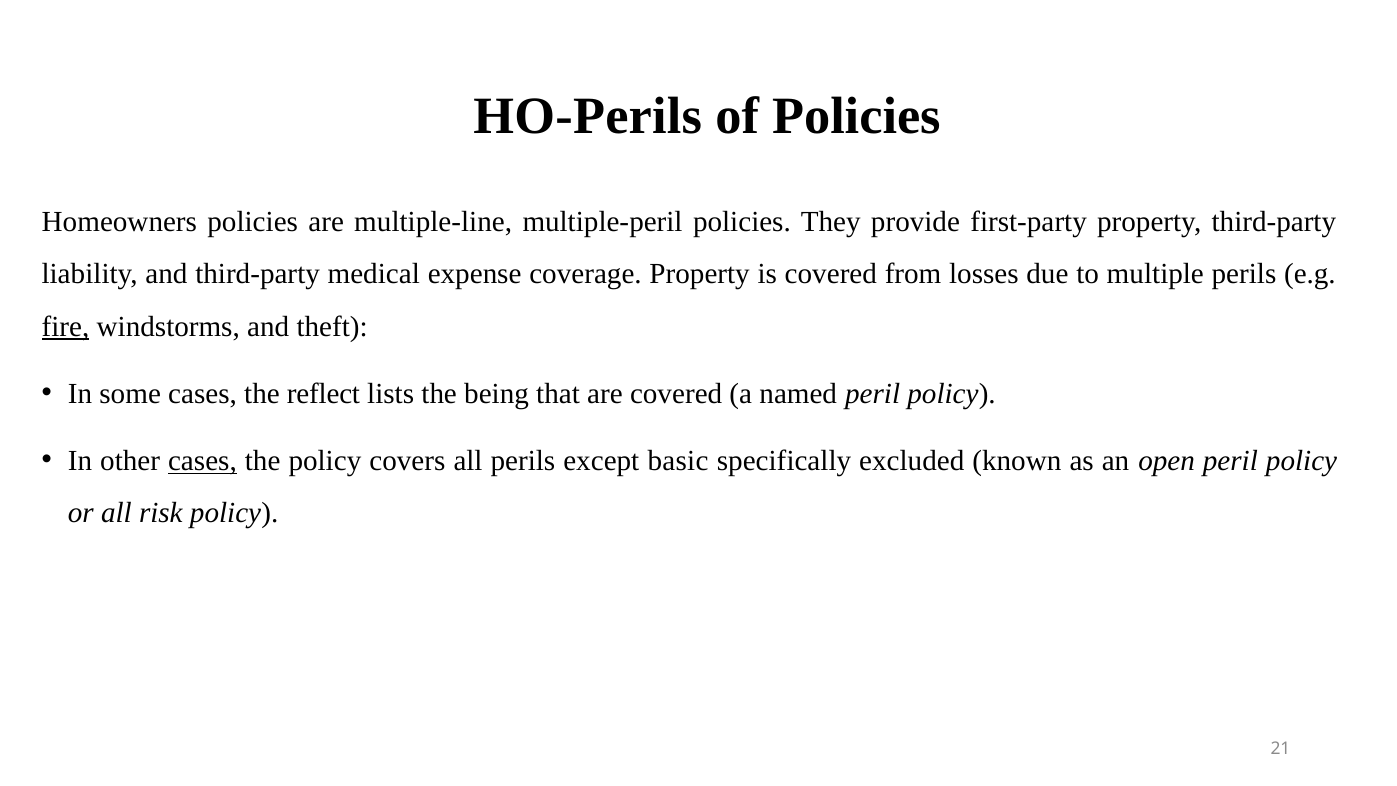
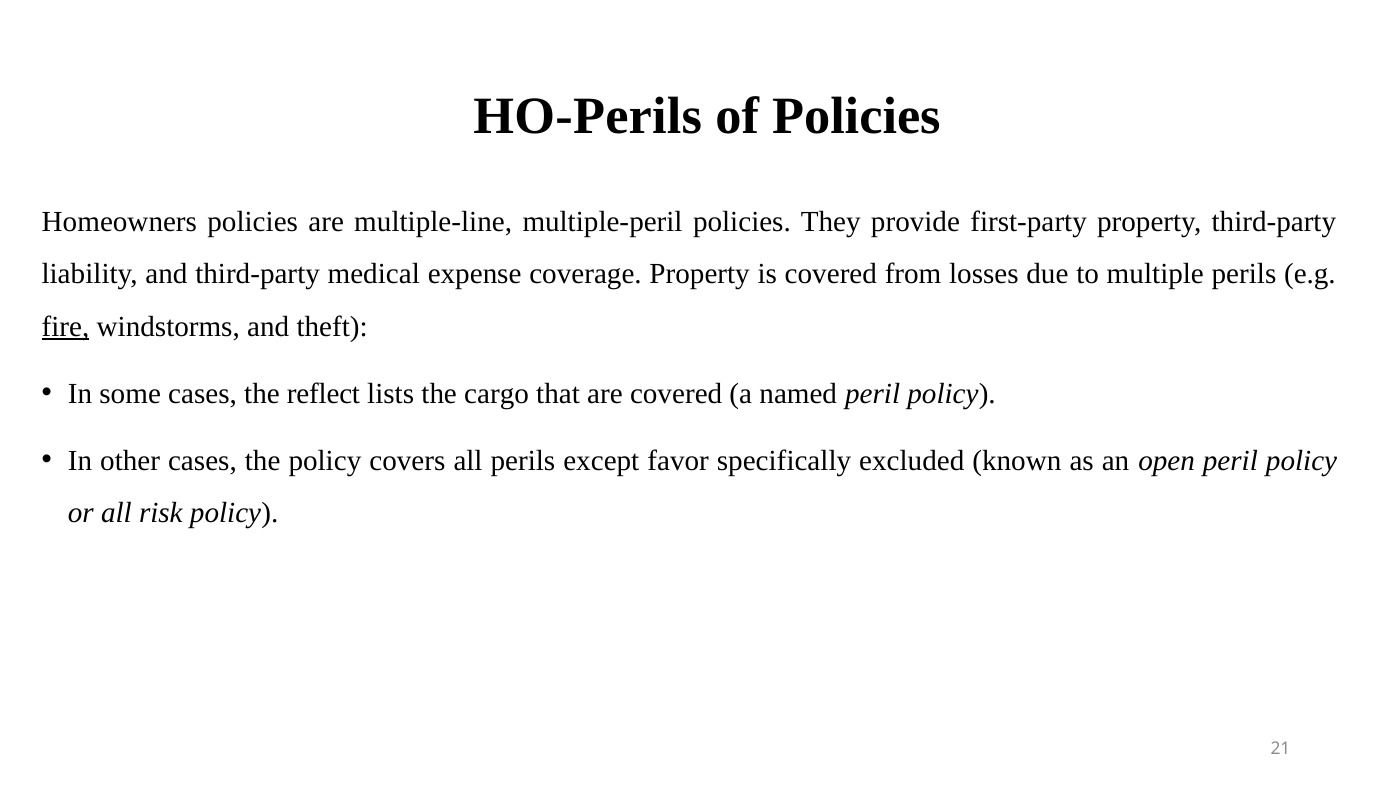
being: being -> cargo
cases at (202, 461) underline: present -> none
basic: basic -> favor
